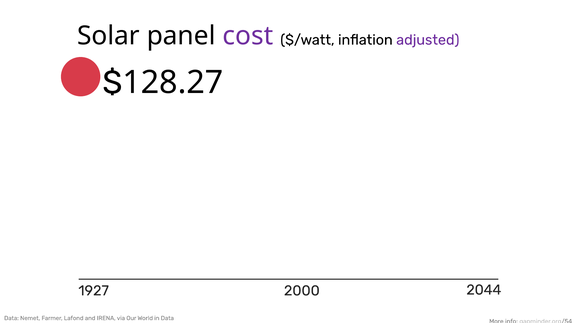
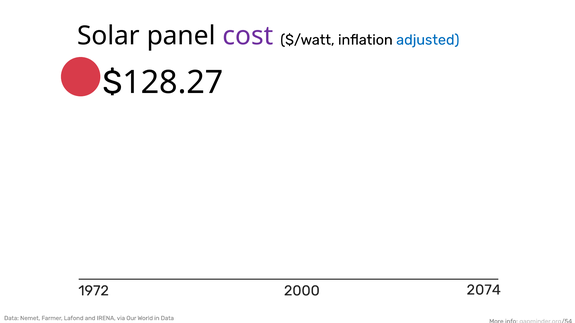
adjusted colour: purple -> blue
1927: 1927 -> 1972
2044: 2044 -> 2074
